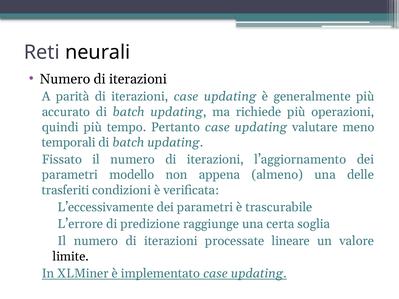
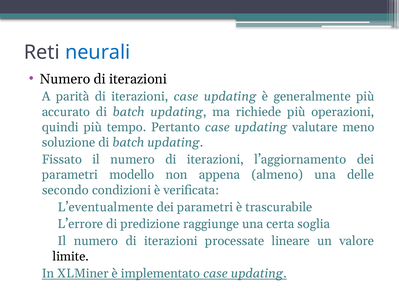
neurali colour: black -> blue
temporali: temporali -> soluzione
trasferiti: trasferiti -> secondo
L’eccessivamente: L’eccessivamente -> L’eventualmente
